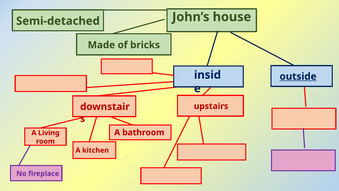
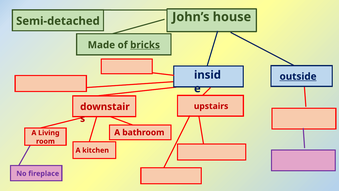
bricks underline: none -> present
